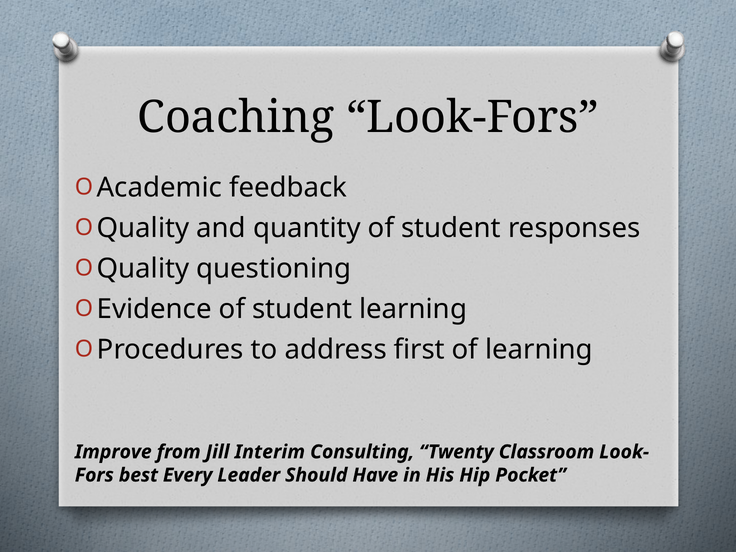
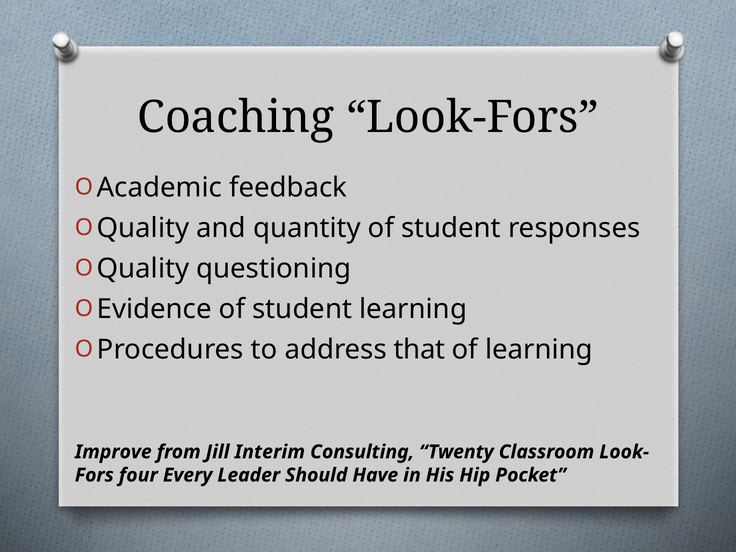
first: first -> that
best: best -> four
